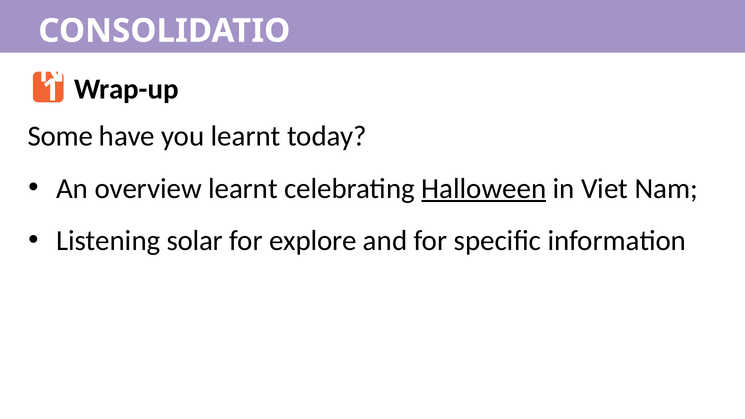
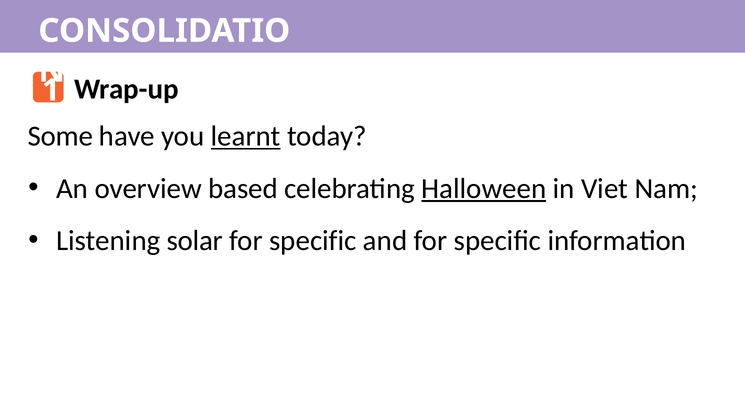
learnt at (246, 136) underline: none -> present
overview learnt: learnt -> based
explore at (313, 241): explore -> specific
